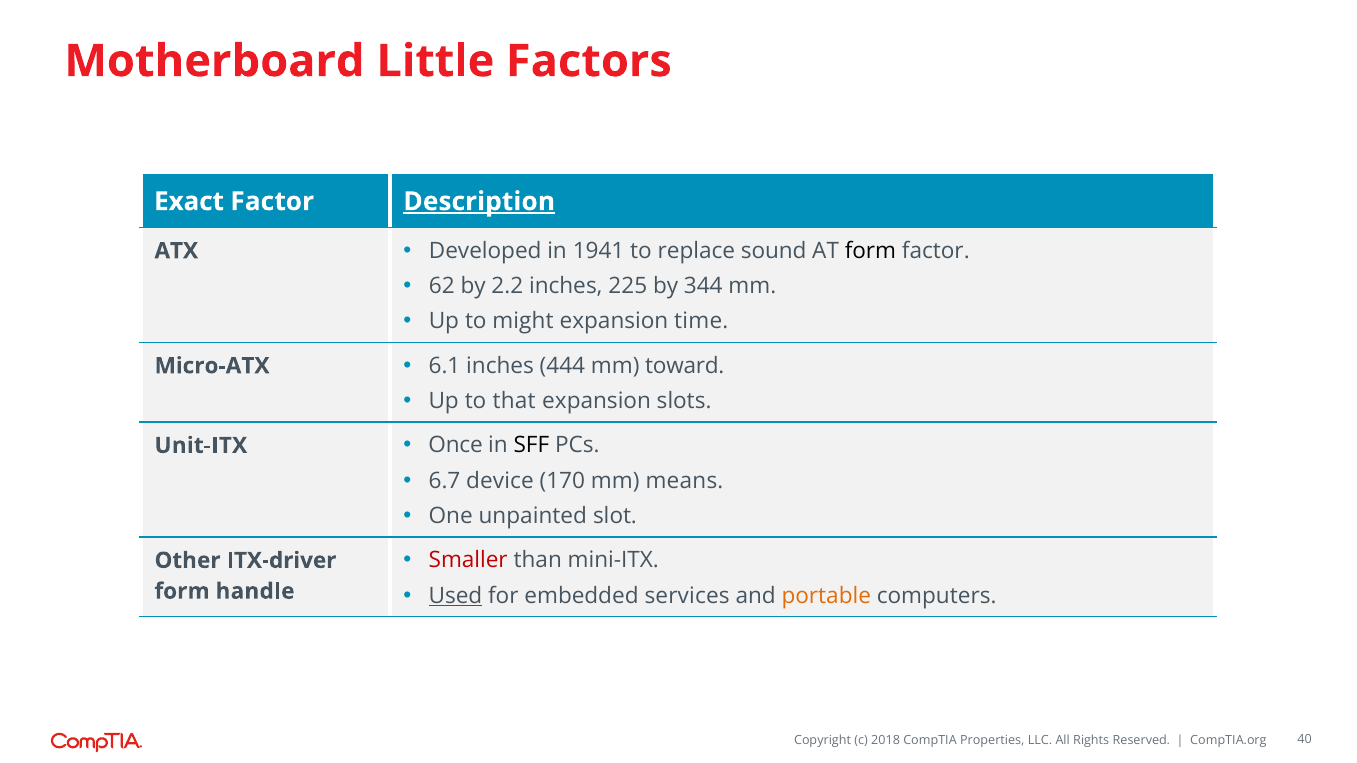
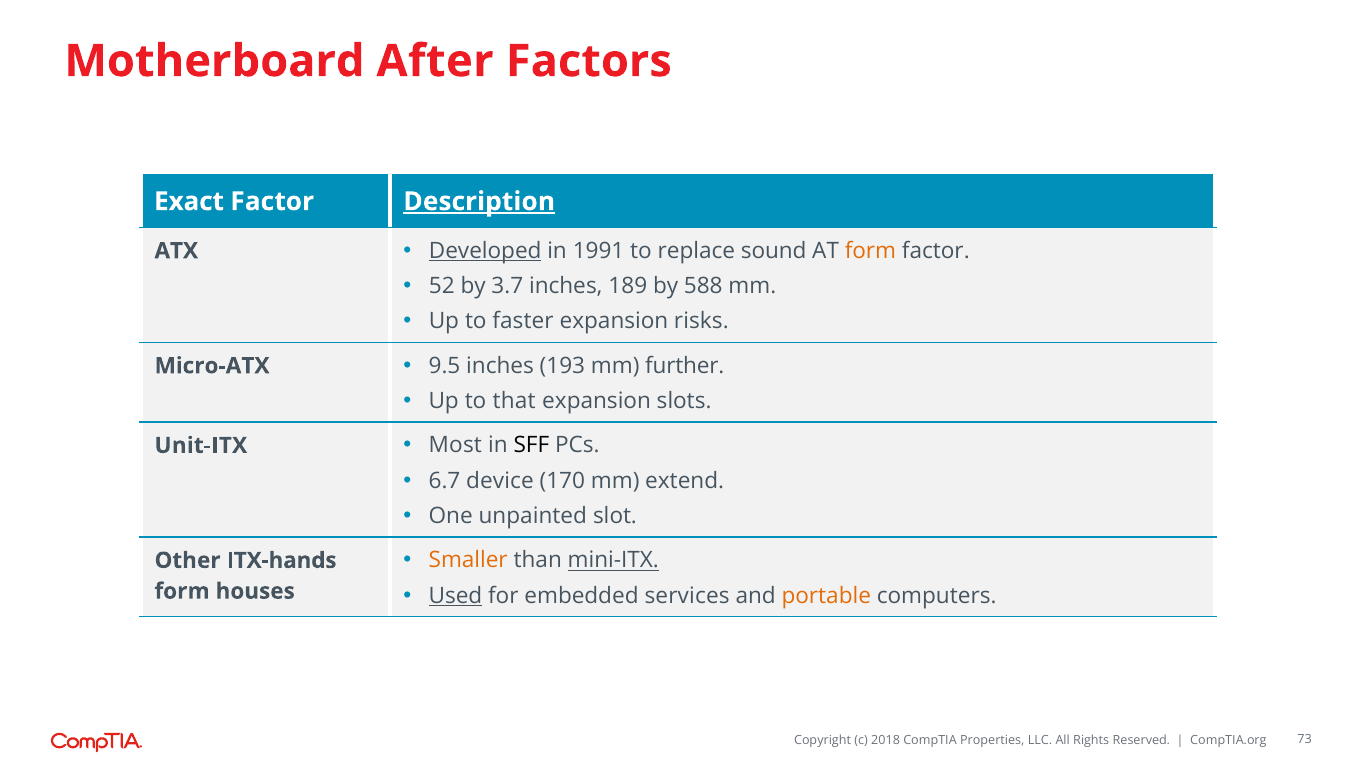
Little: Little -> After
Developed underline: none -> present
1941: 1941 -> 1991
form at (870, 251) colour: black -> orange
62: 62 -> 52
2.2: 2.2 -> 3.7
225: 225 -> 189
344: 344 -> 588
might: might -> faster
time: time -> risks
6.1: 6.1 -> 9.5
444: 444 -> 193
toward: toward -> further
Once: Once -> Most
means: means -> extend
Smaller colour: red -> orange
mini-ITX underline: none -> present
ITX-driver: ITX-driver -> ITX-hands
handle: handle -> houses
40: 40 -> 73
